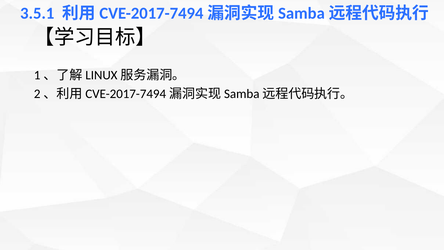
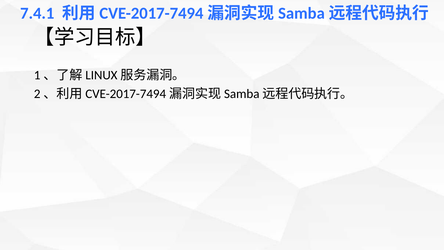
3.5.1: 3.5.1 -> 7.4.1
